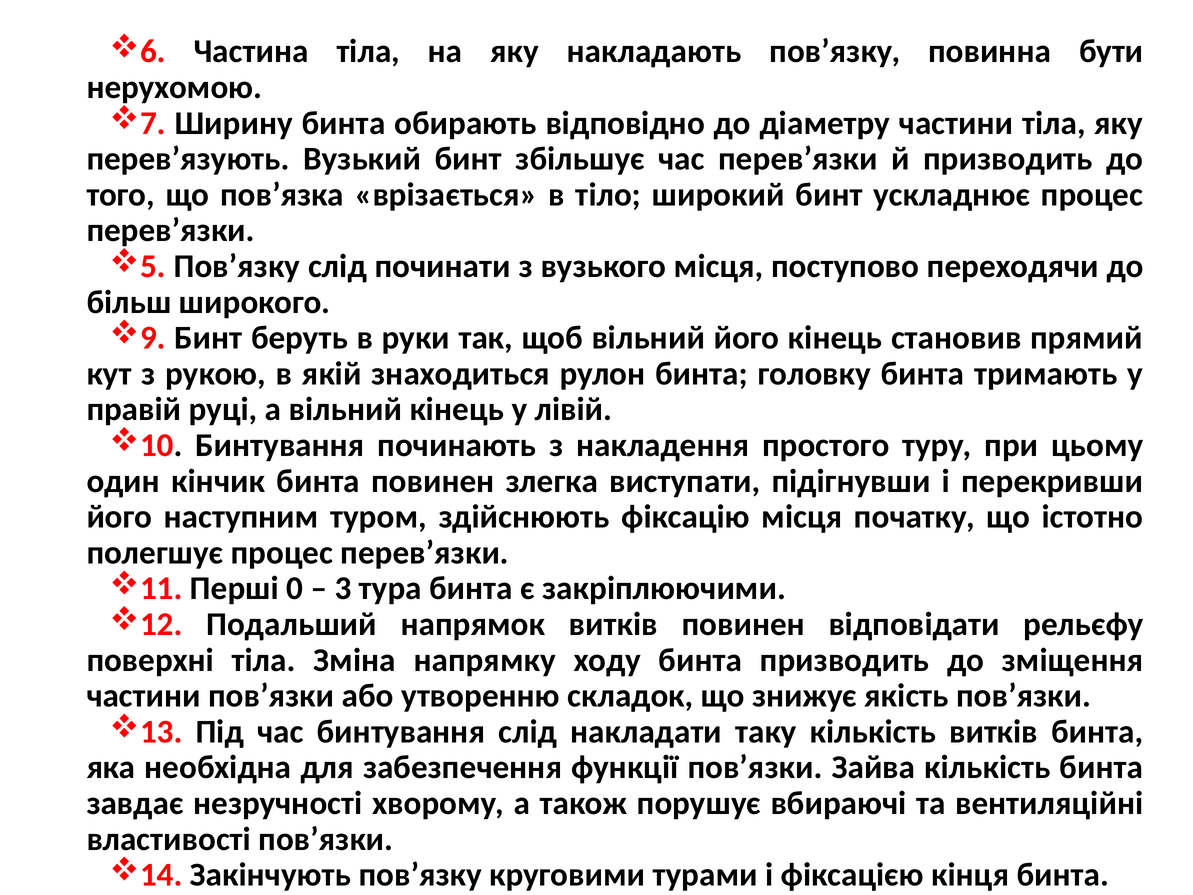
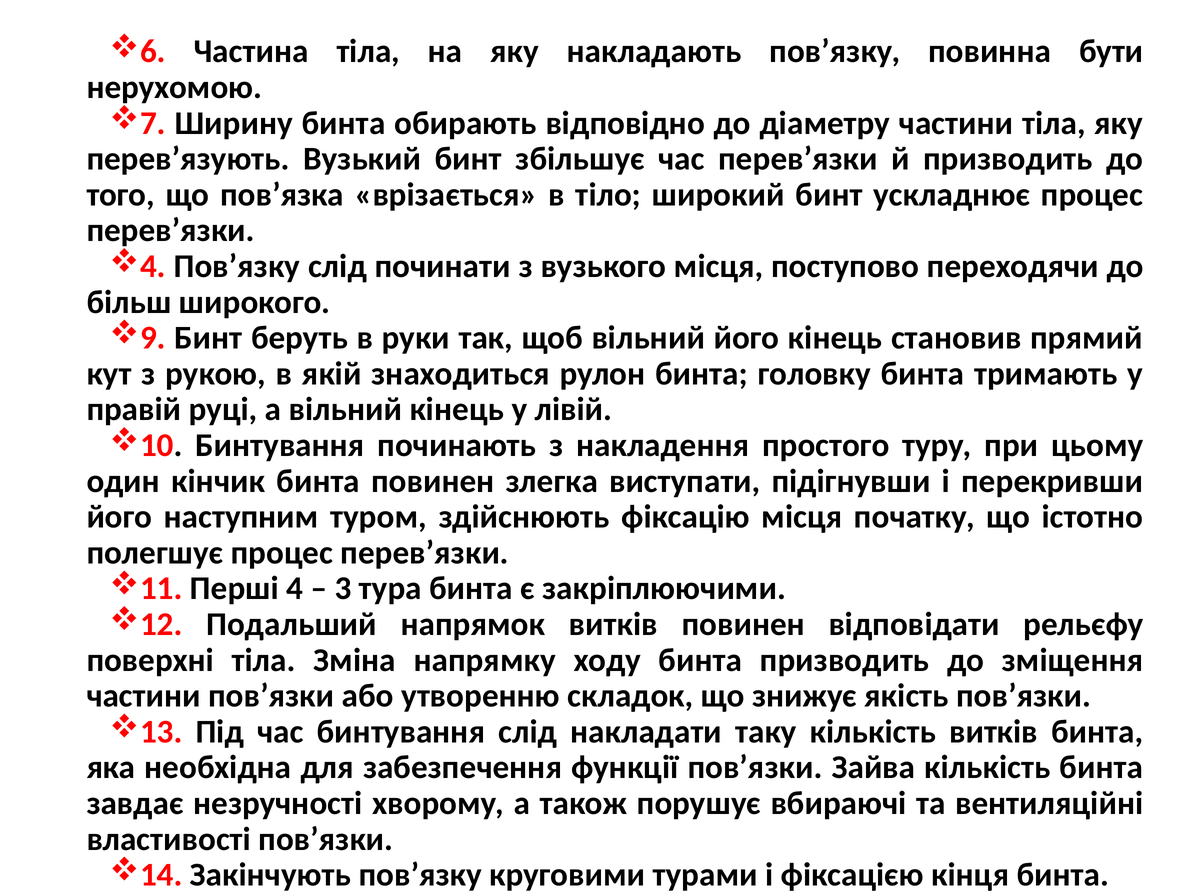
5 at (153, 266): 5 -> 4
Перші 0: 0 -> 4
